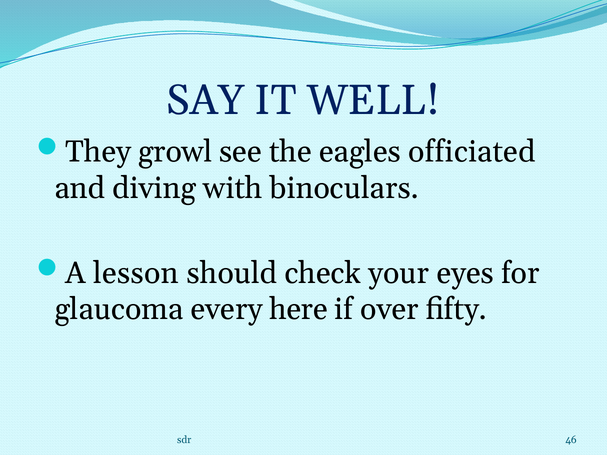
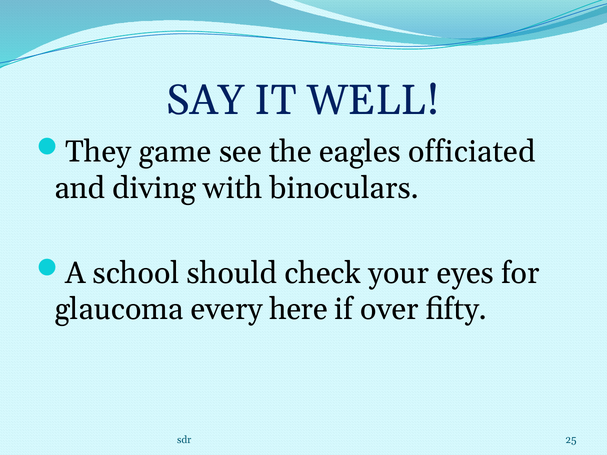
growl: growl -> game
lesson: lesson -> school
46: 46 -> 25
